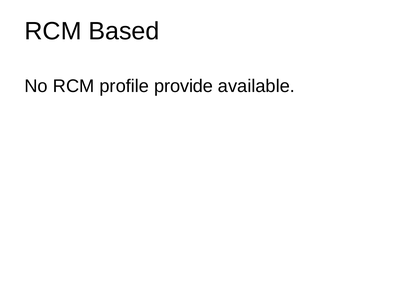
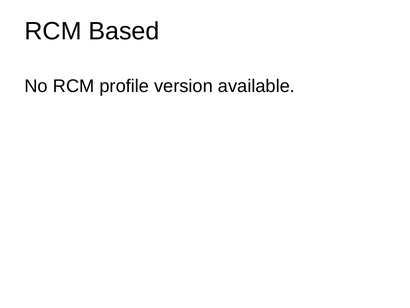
provide: provide -> version
